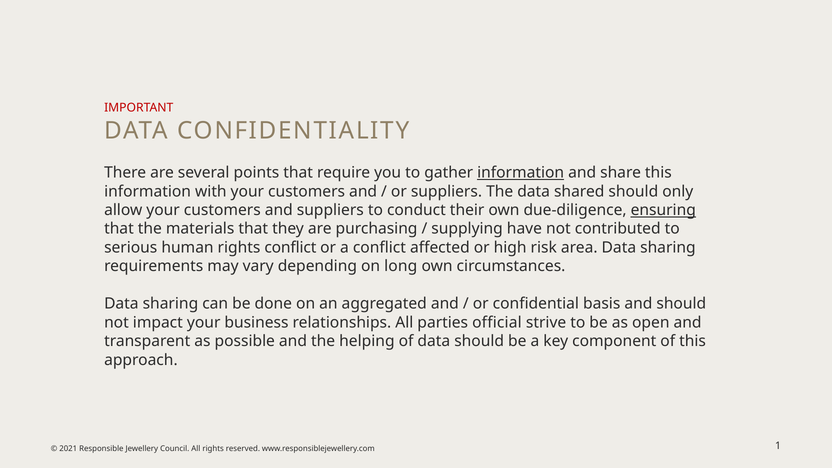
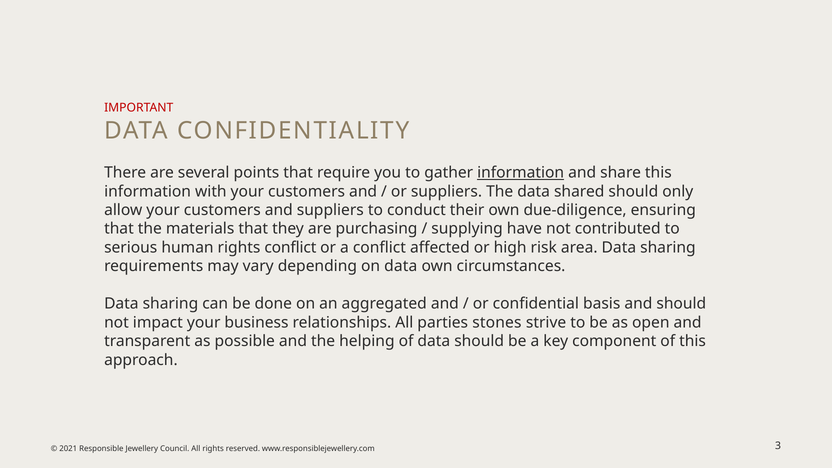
ensuring underline: present -> none
on long: long -> data
official: official -> stones
1: 1 -> 3
